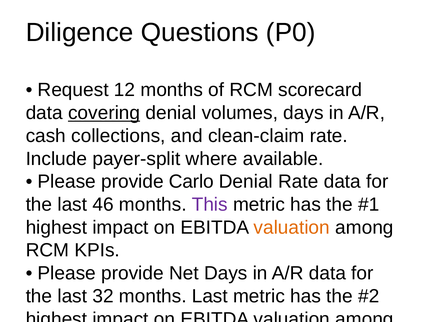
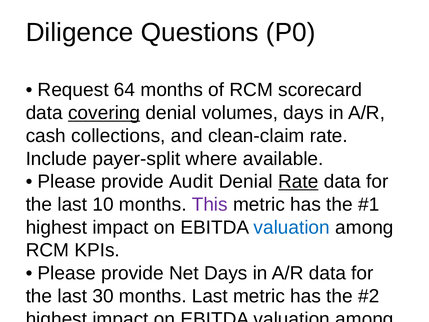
12: 12 -> 64
Carlo: Carlo -> Audit
Rate at (298, 182) underline: none -> present
46: 46 -> 10
valuation at (292, 227) colour: orange -> blue
32: 32 -> 30
